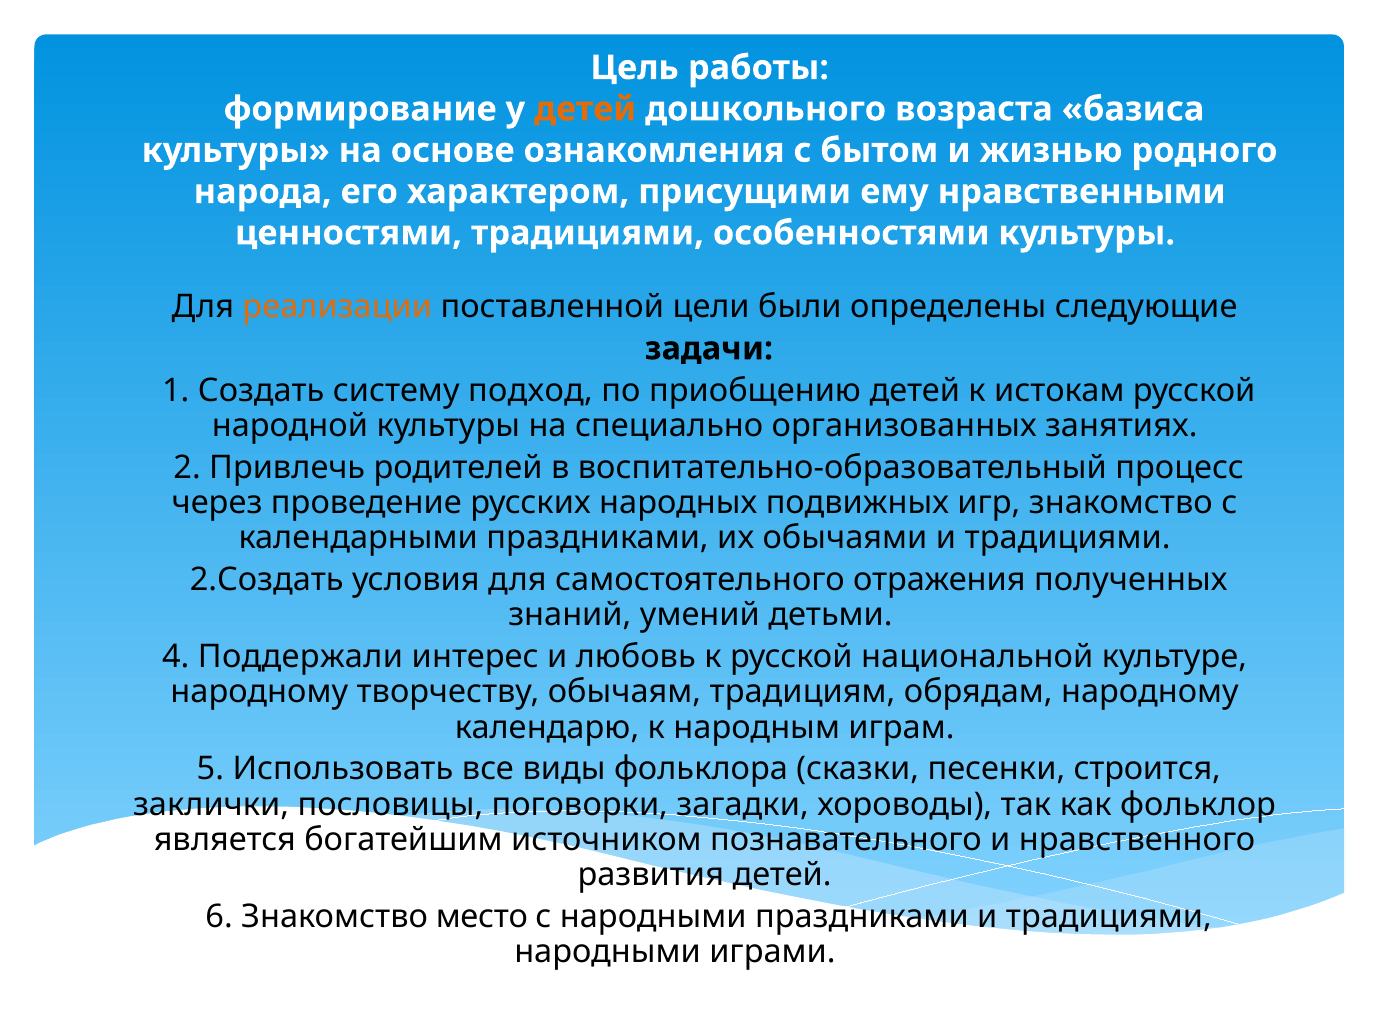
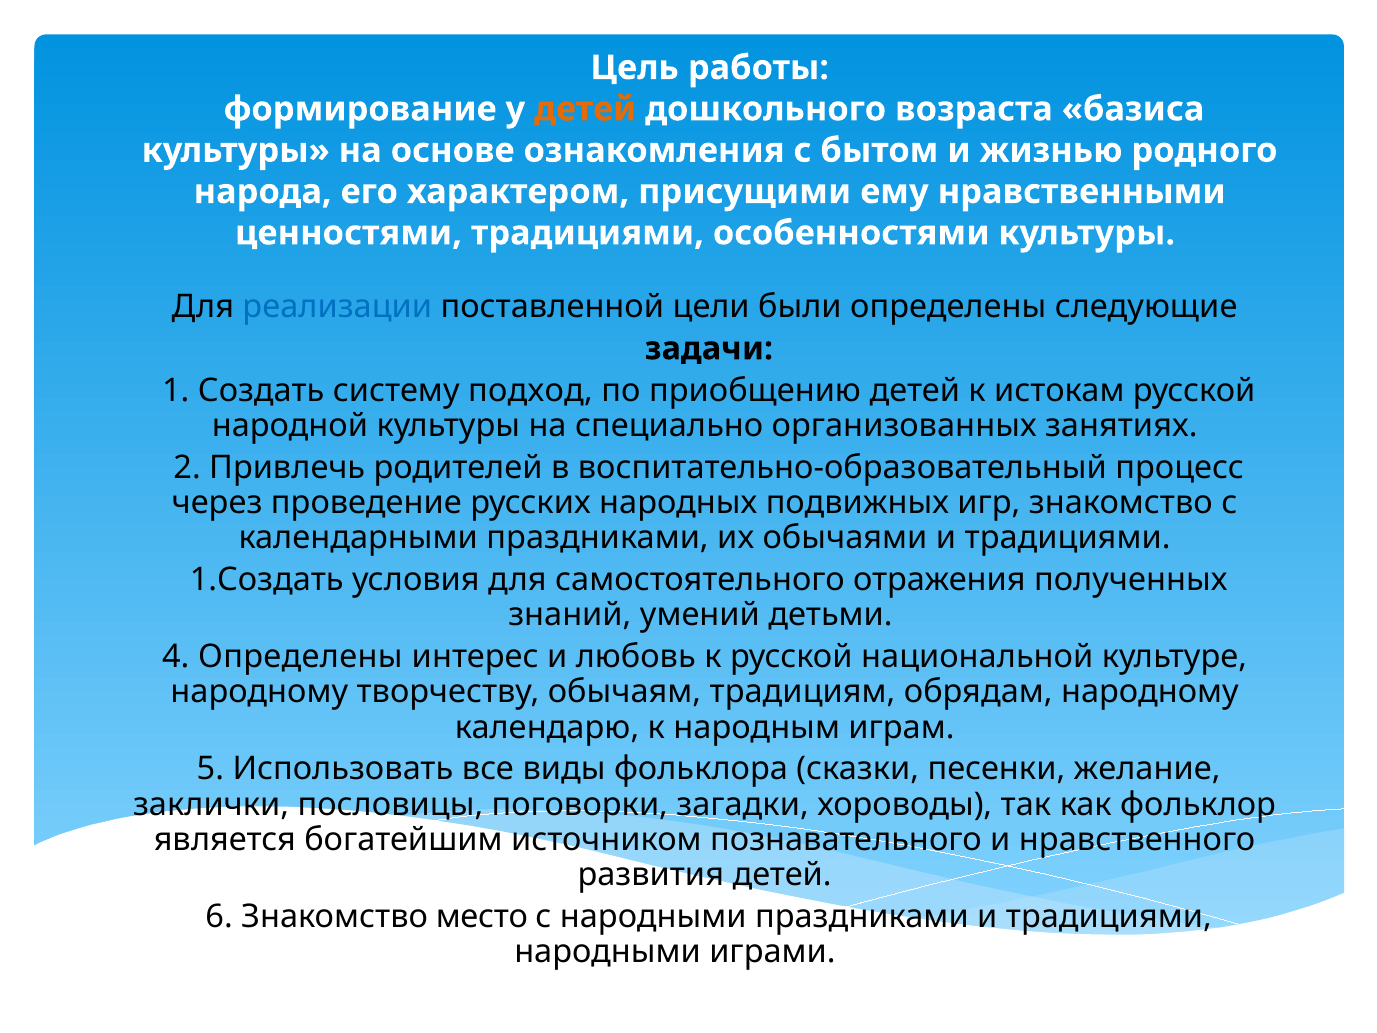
реализации colour: orange -> blue
2.Создать: 2.Создать -> 1.Создать
4 Поддержали: Поддержали -> Определены
строится: строится -> желание
